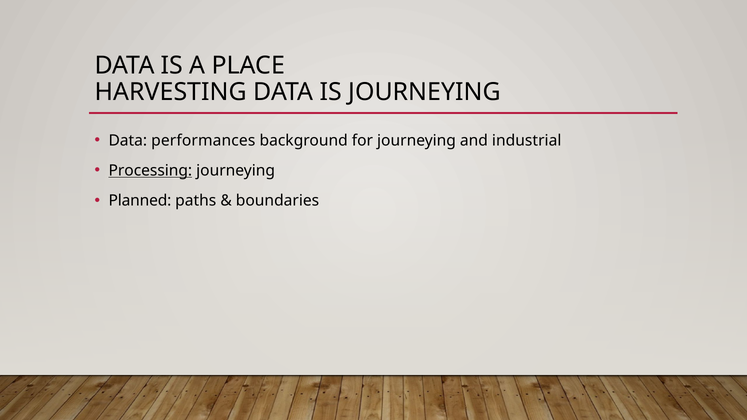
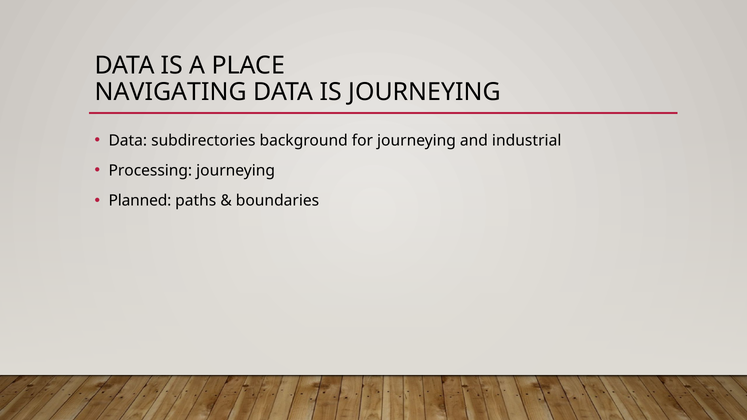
HARVESTING: HARVESTING -> NAVIGATING
performances: performances -> subdirectories
Processing underline: present -> none
